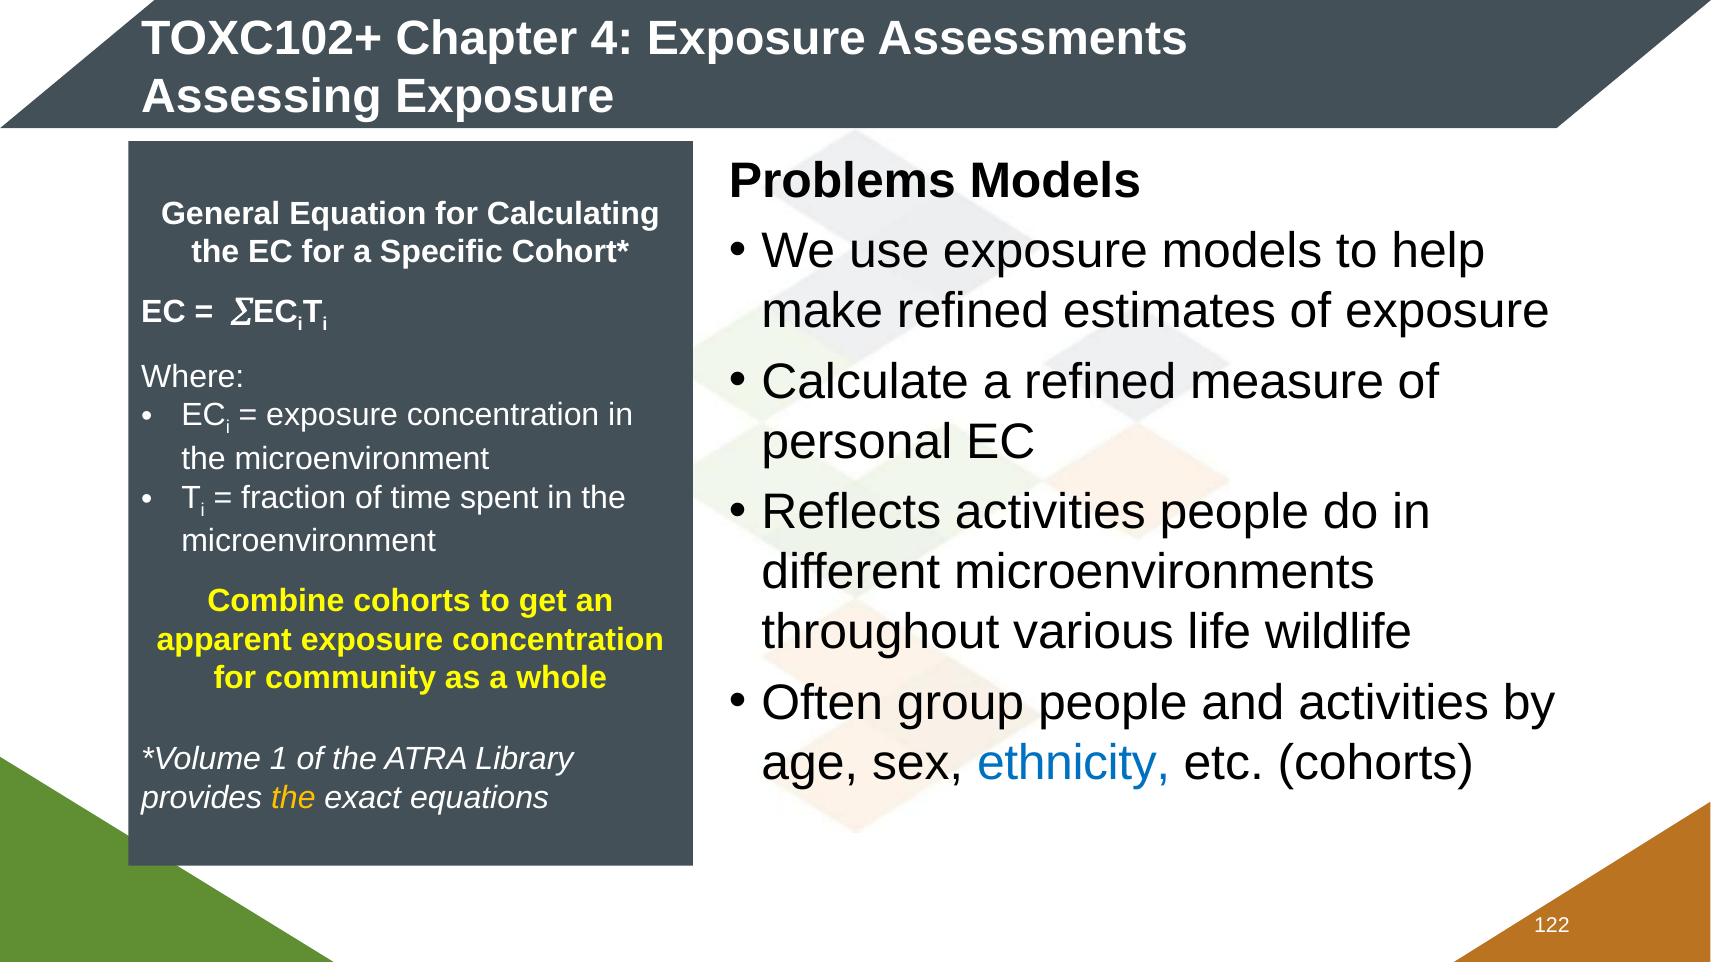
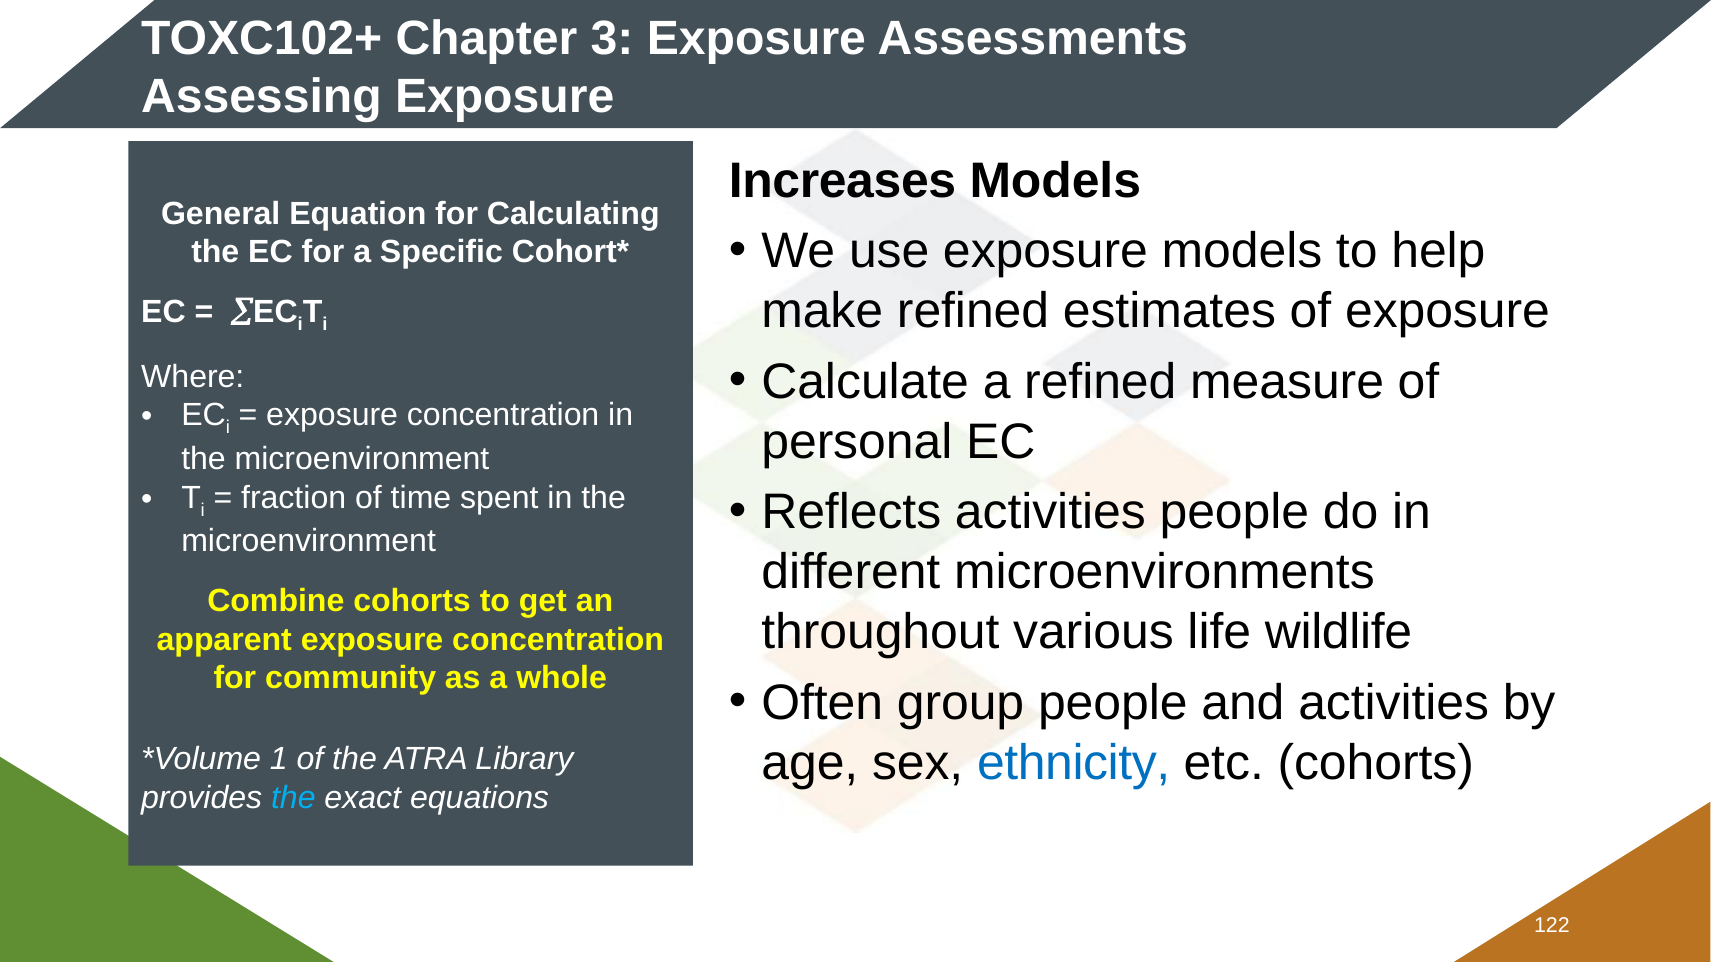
4: 4 -> 3
Problems: Problems -> Increases
the at (293, 798) colour: yellow -> light blue
